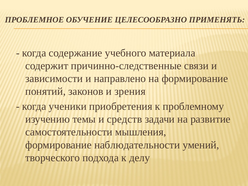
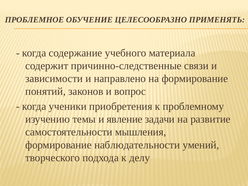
зрения: зрения -> вопрос
средств: средств -> явление
